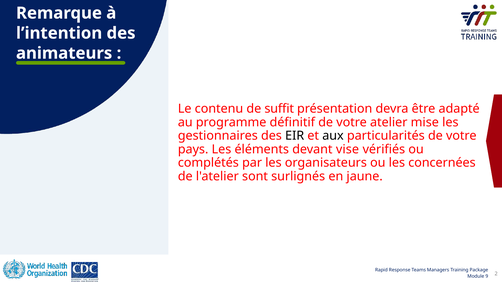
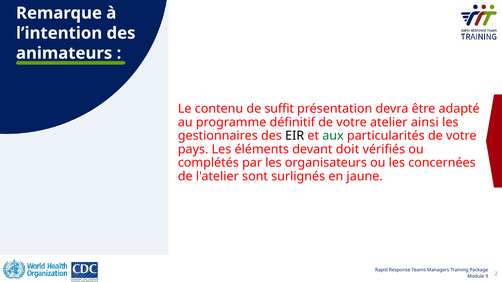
mise: mise -> ainsi
aux colour: black -> green
vise: vise -> doit
